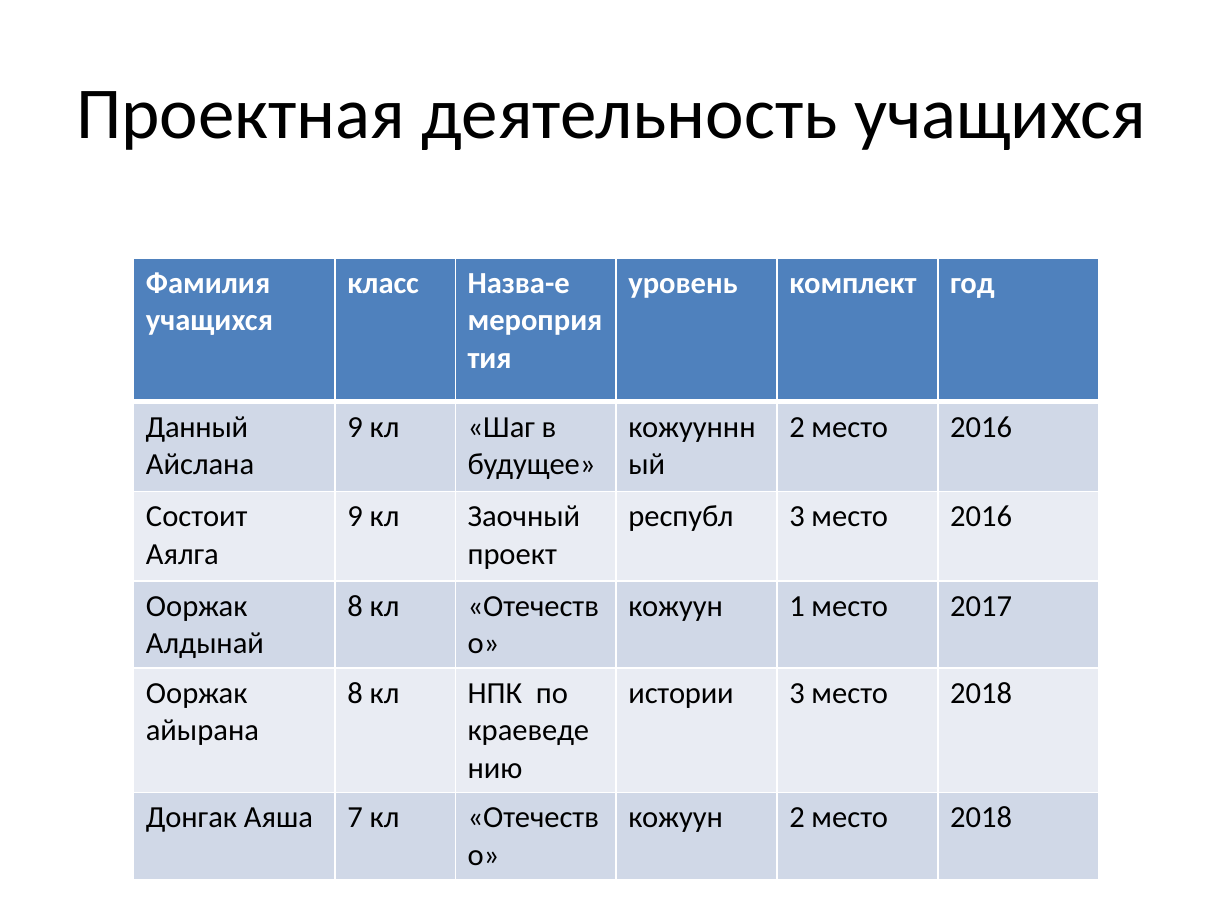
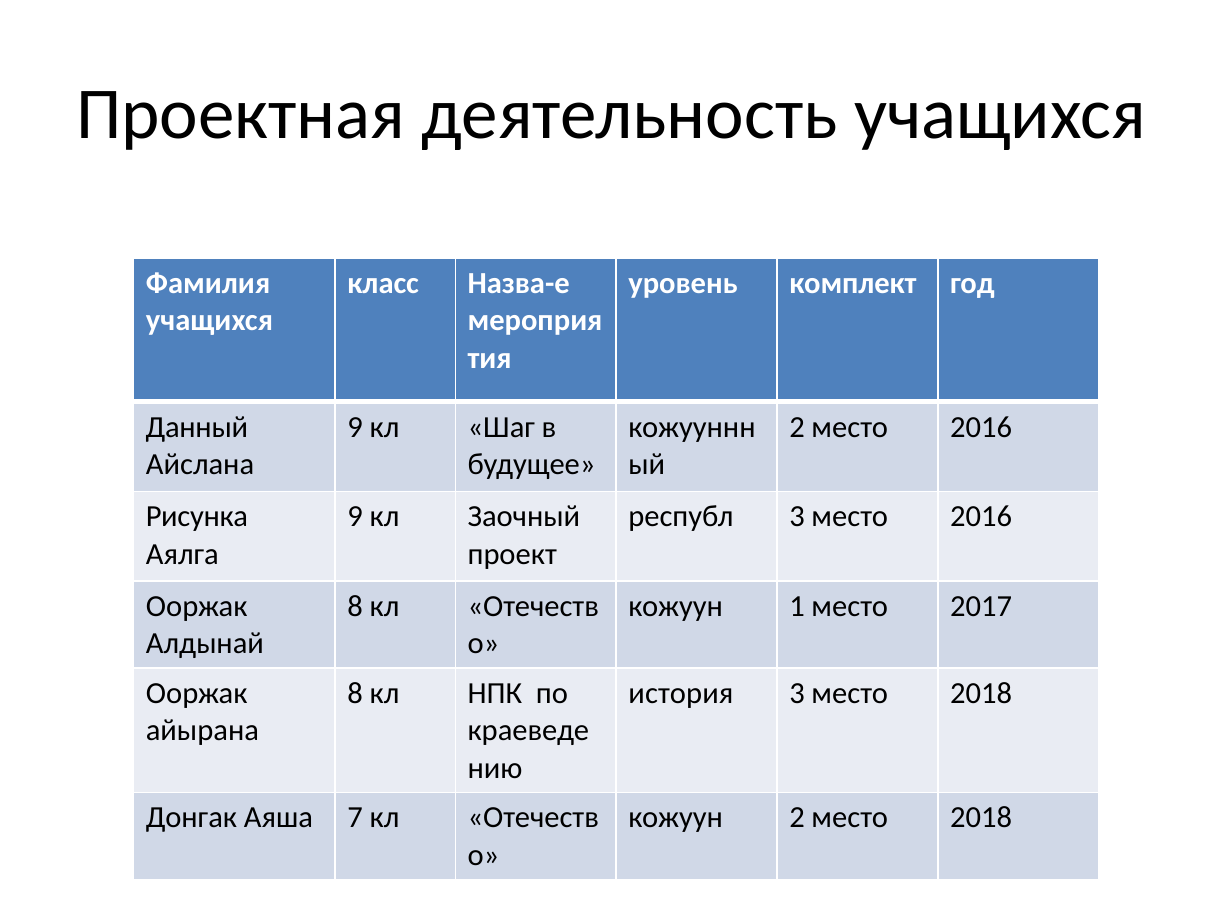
Состоит: Состоит -> Рисунка
истории: истории -> история
